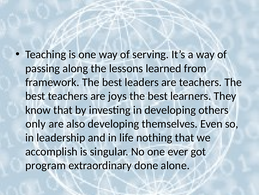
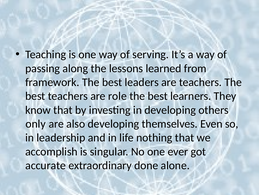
joys: joys -> role
program: program -> accurate
